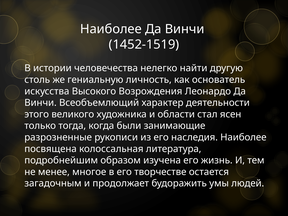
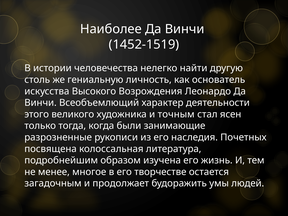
области: области -> точным
наследия Наиболее: Наиболее -> Почетных
